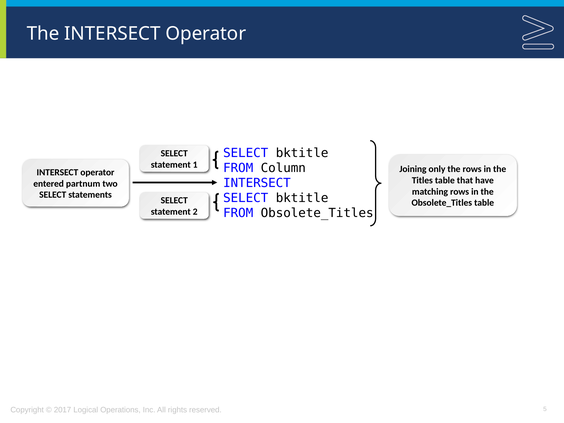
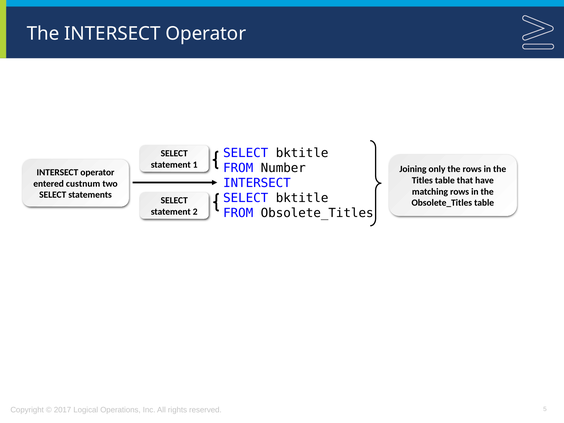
Column: Column -> Number
partnum: partnum -> custnum
